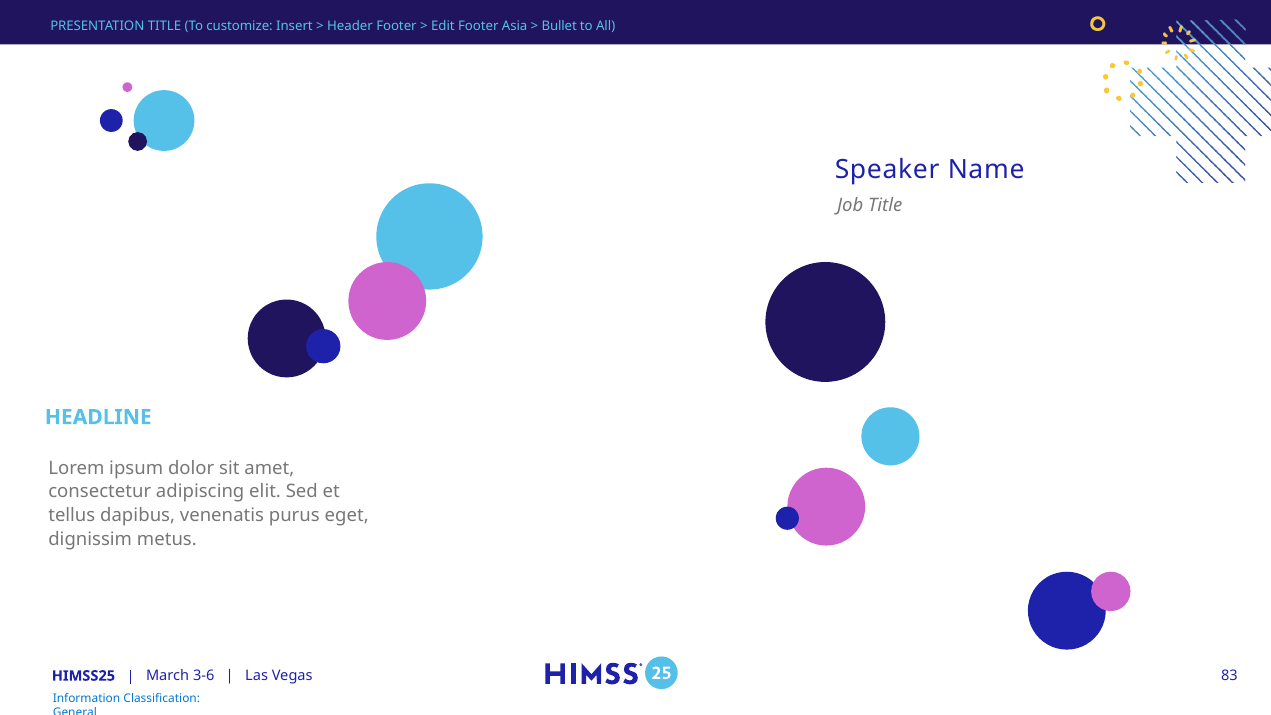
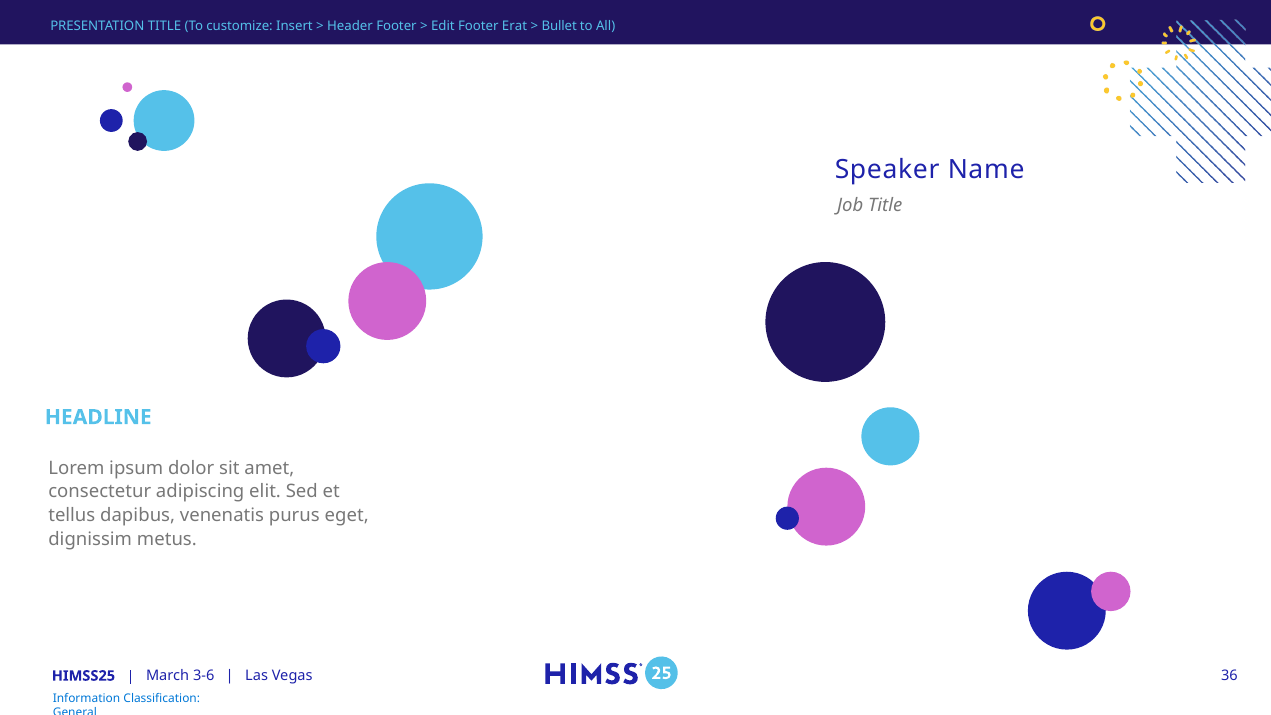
Asia: Asia -> Erat
83: 83 -> 36
